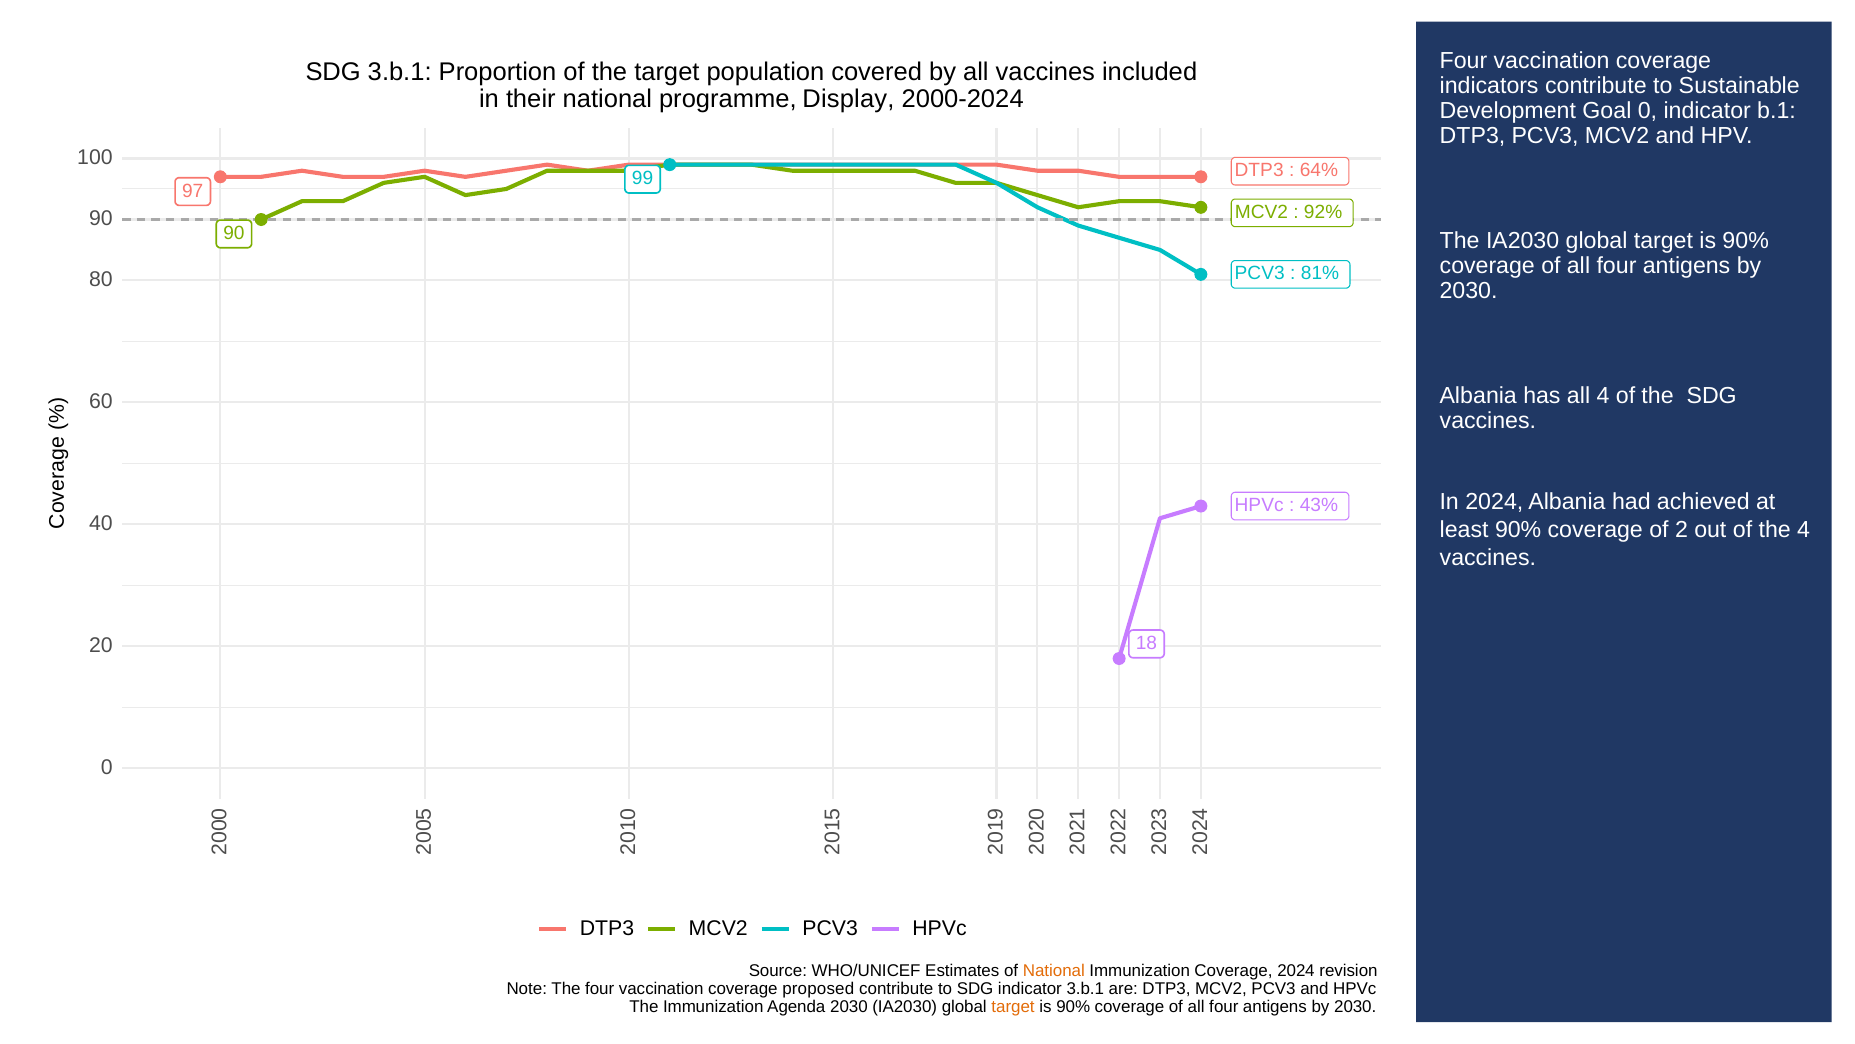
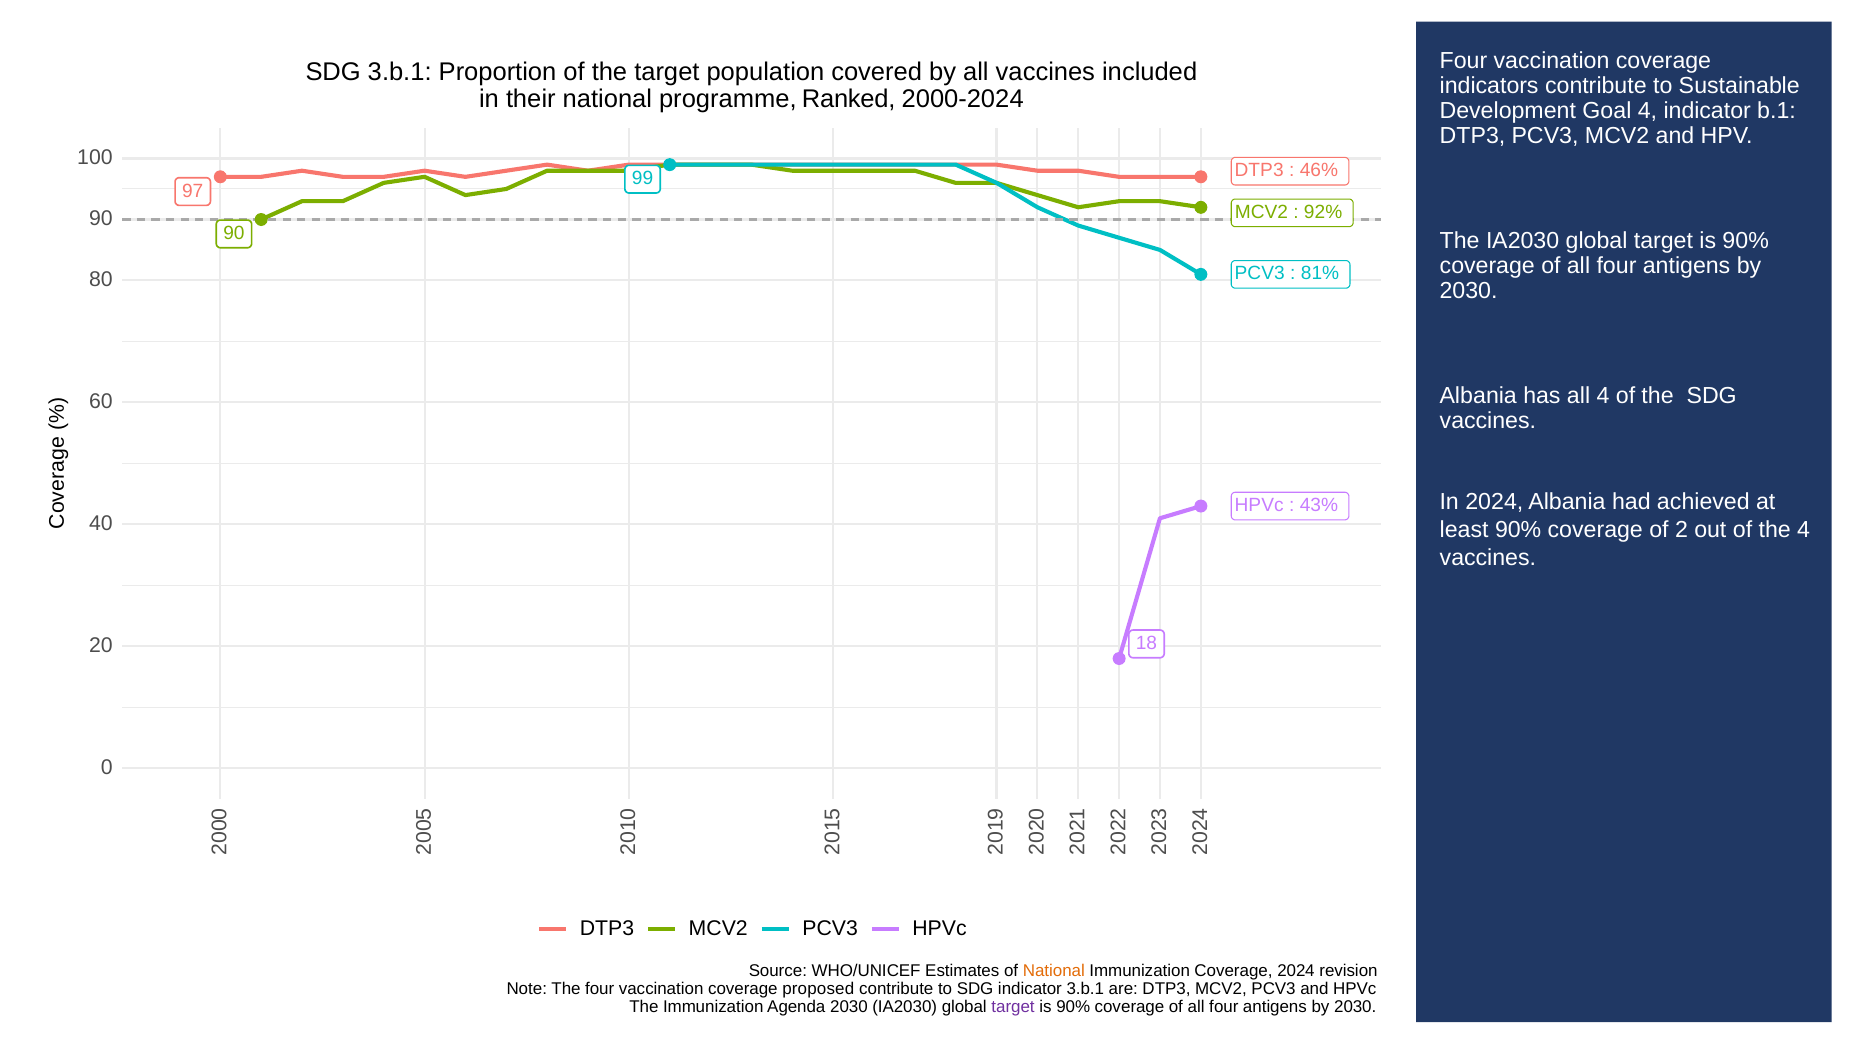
Display: Display -> Ranked
Goal 0: 0 -> 4
64%: 64% -> 46%
target at (1013, 1007) colour: orange -> purple
